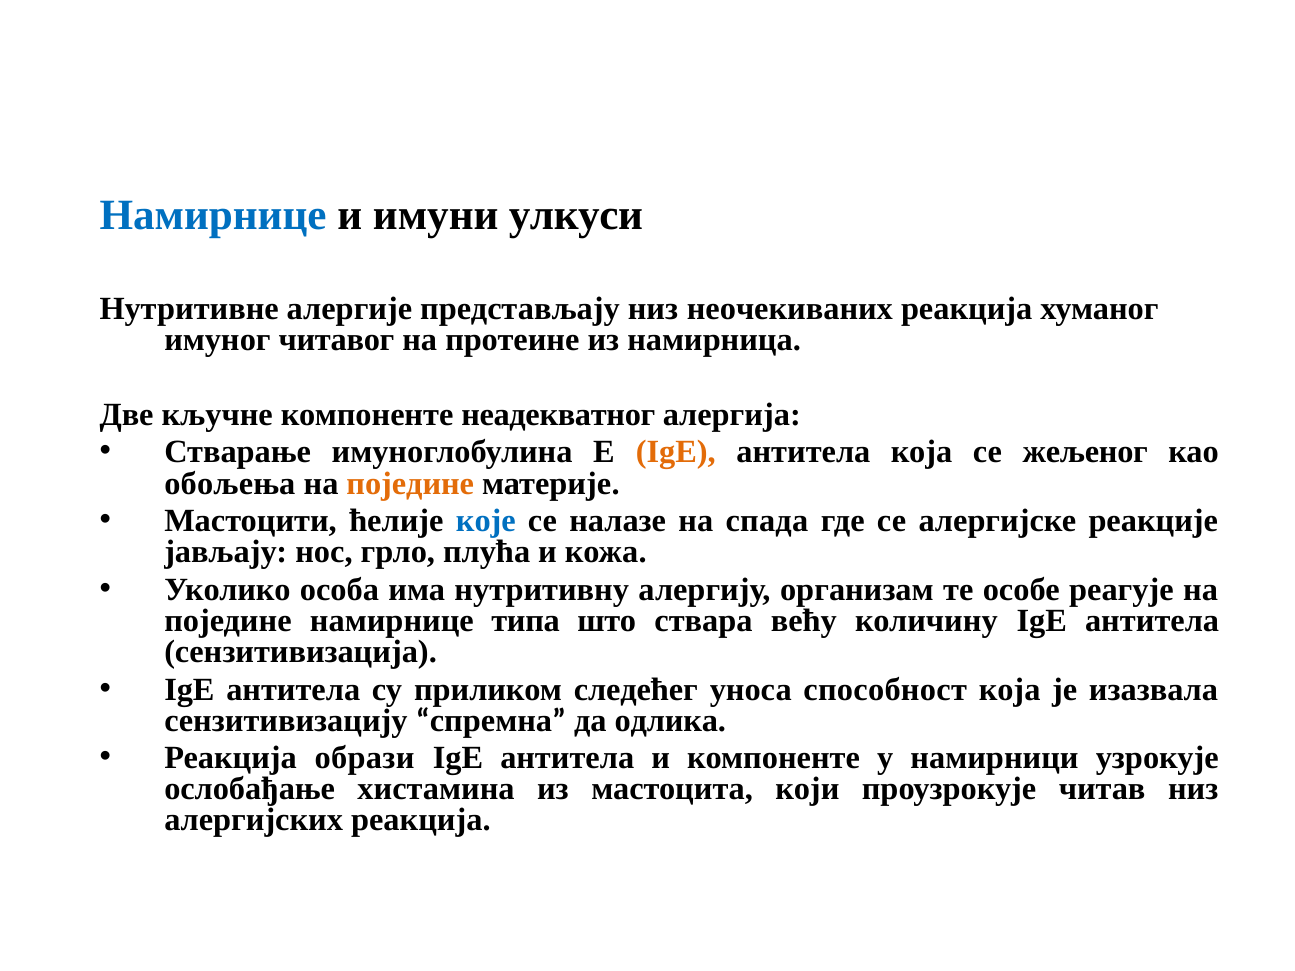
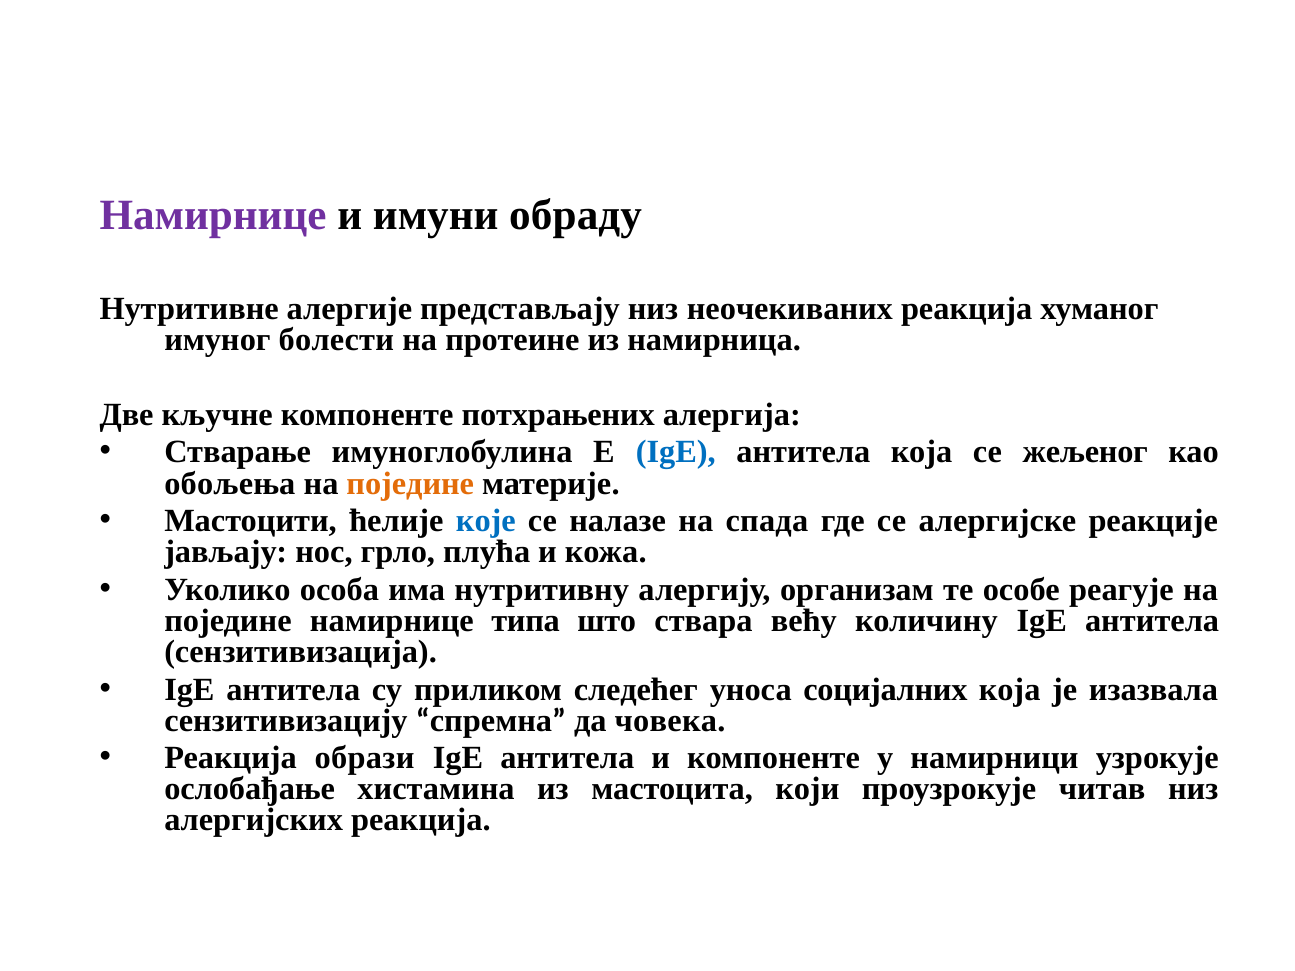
Намирнице at (213, 215) colour: blue -> purple
улкуси: улкуси -> обраду
читавог: читавог -> болести
неадекватног: неадекватног -> потхрањених
IgE at (676, 452) colour: orange -> blue
способност: способност -> социјалних
одлика: одлика -> човека
